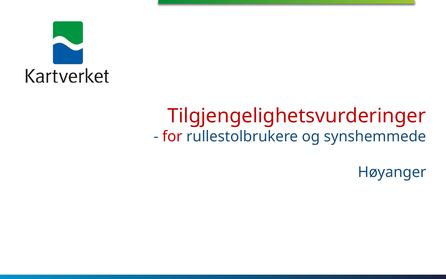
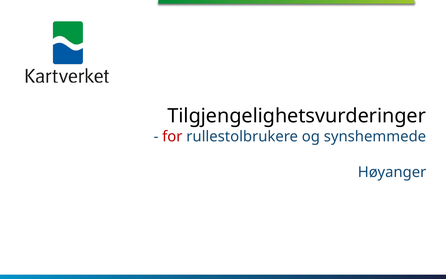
Tilgjengelighetsvurderinger colour: red -> black
